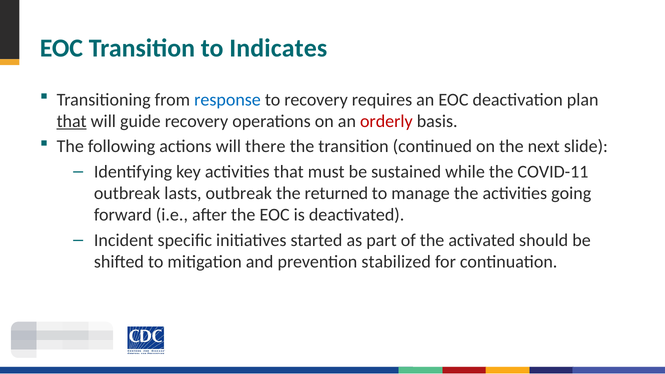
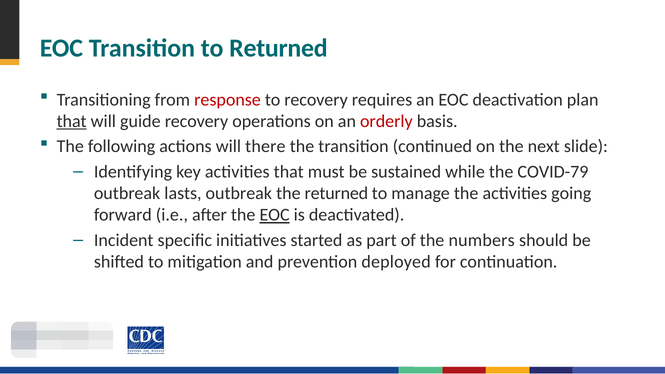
to Indicates: Indicates -> Returned
response colour: blue -> red
COVID-11: COVID-11 -> COVID-79
EOC at (275, 215) underline: none -> present
activated: activated -> numbers
stabilized: stabilized -> deployed
